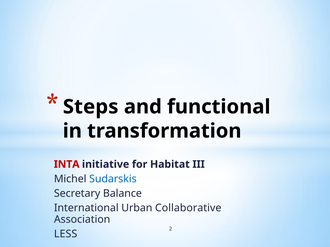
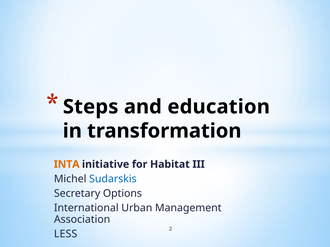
functional: functional -> education
INTA colour: red -> orange
Balance: Balance -> Options
Collaborative: Collaborative -> Management
